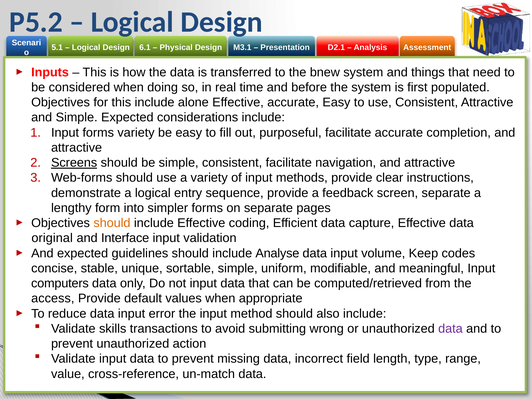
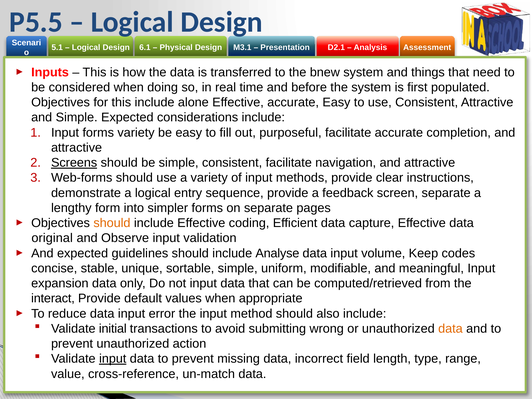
P5.2: P5.2 -> P5.5
Interface: Interface -> Observe
computers: computers -> expansion
access: access -> interact
skills: skills -> initial
data at (450, 329) colour: purple -> orange
input at (113, 359) underline: none -> present
